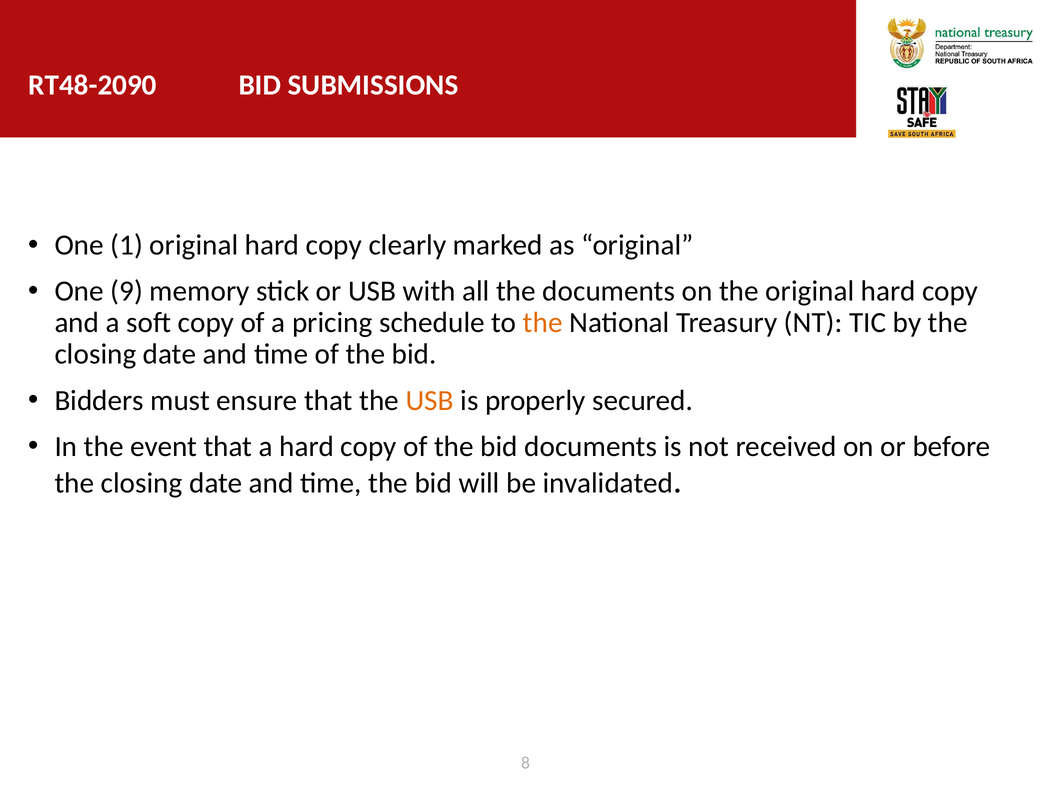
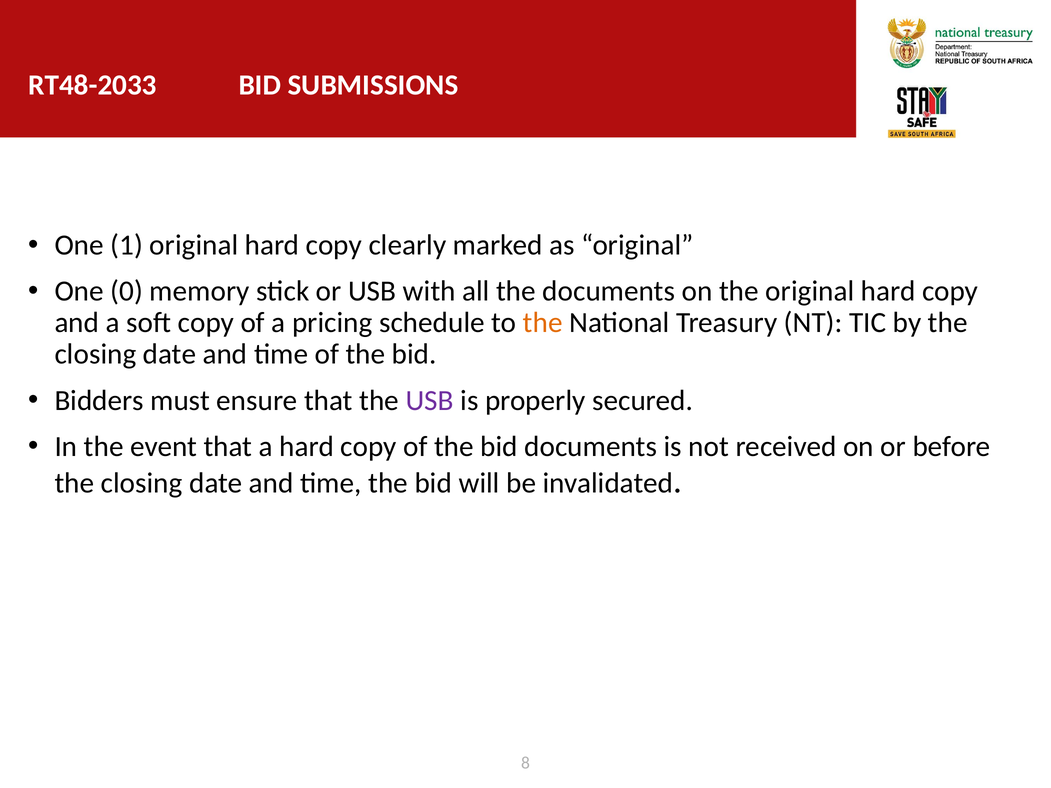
RT48-2090: RT48-2090 -> RT48-2033
9: 9 -> 0
USB at (430, 400) colour: orange -> purple
